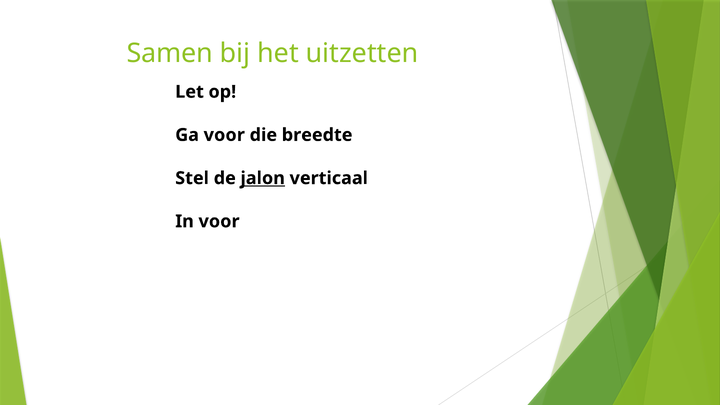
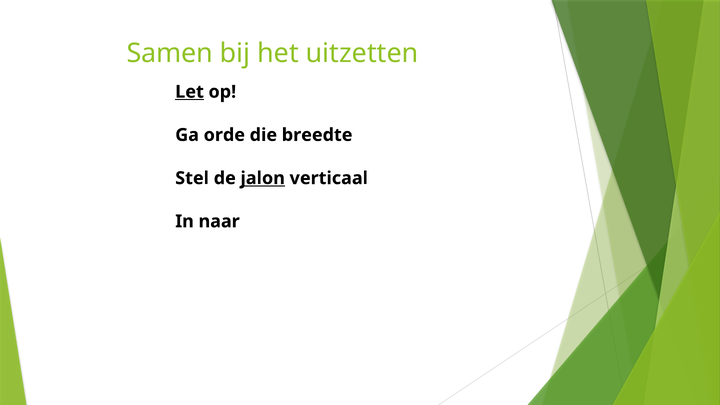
Let underline: none -> present
Ga voor: voor -> orde
In voor: voor -> naar
